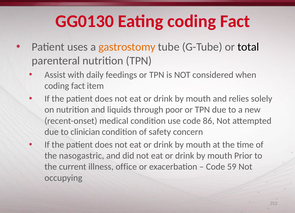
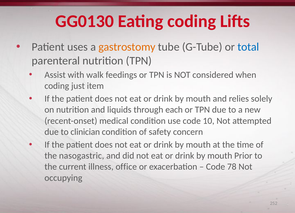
Eating coding Fact: Fact -> Lifts
total colour: black -> blue
daily: daily -> walk
fact at (78, 86): fact -> just
poor: poor -> each
86: 86 -> 10
59: 59 -> 78
